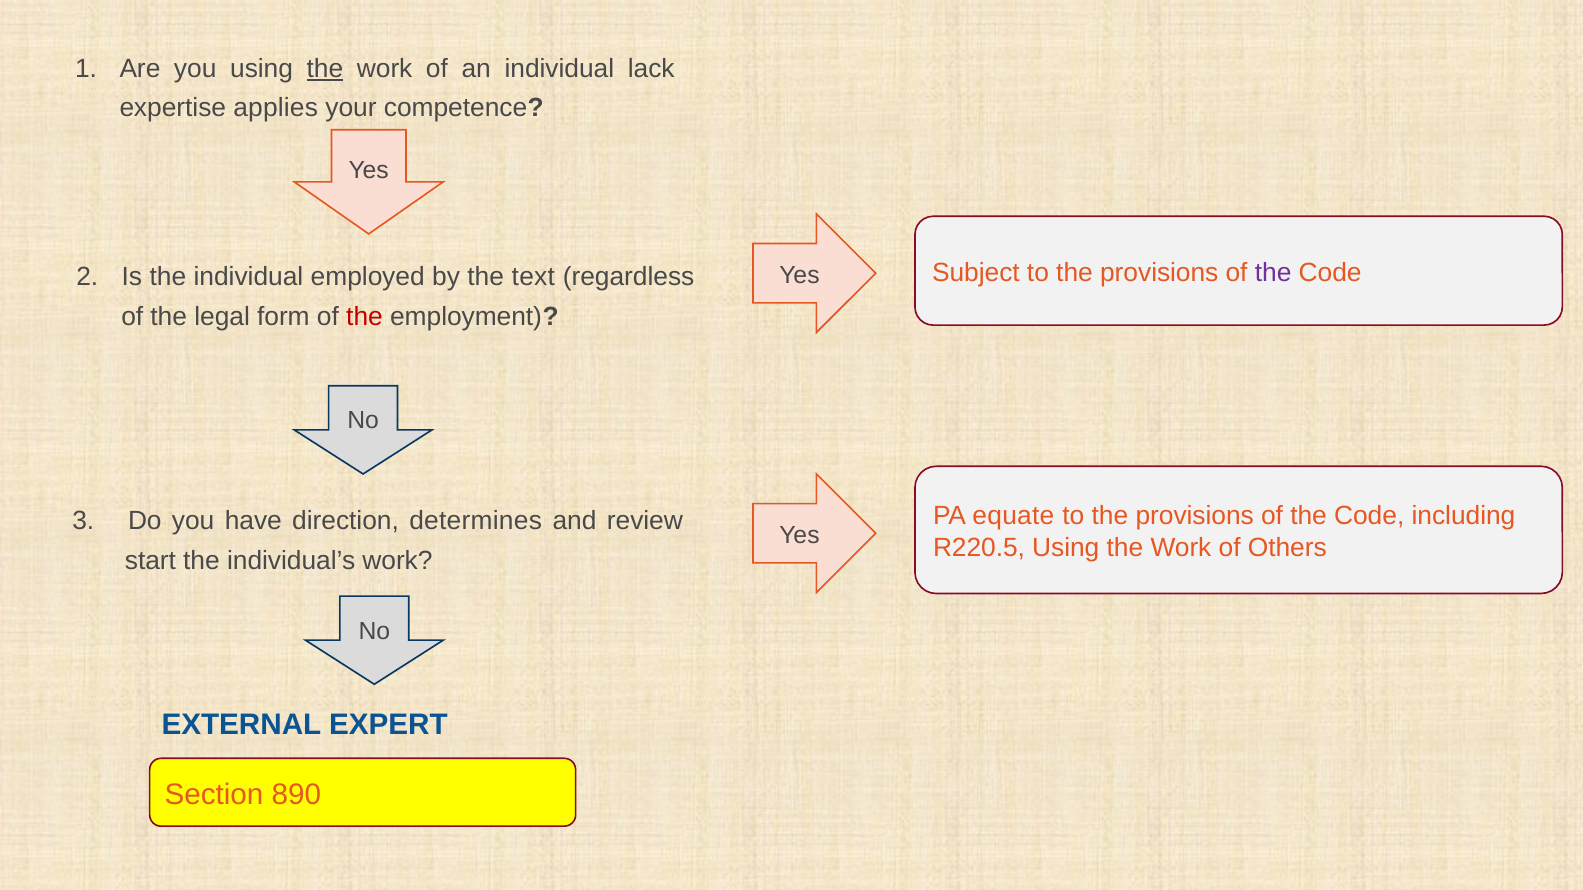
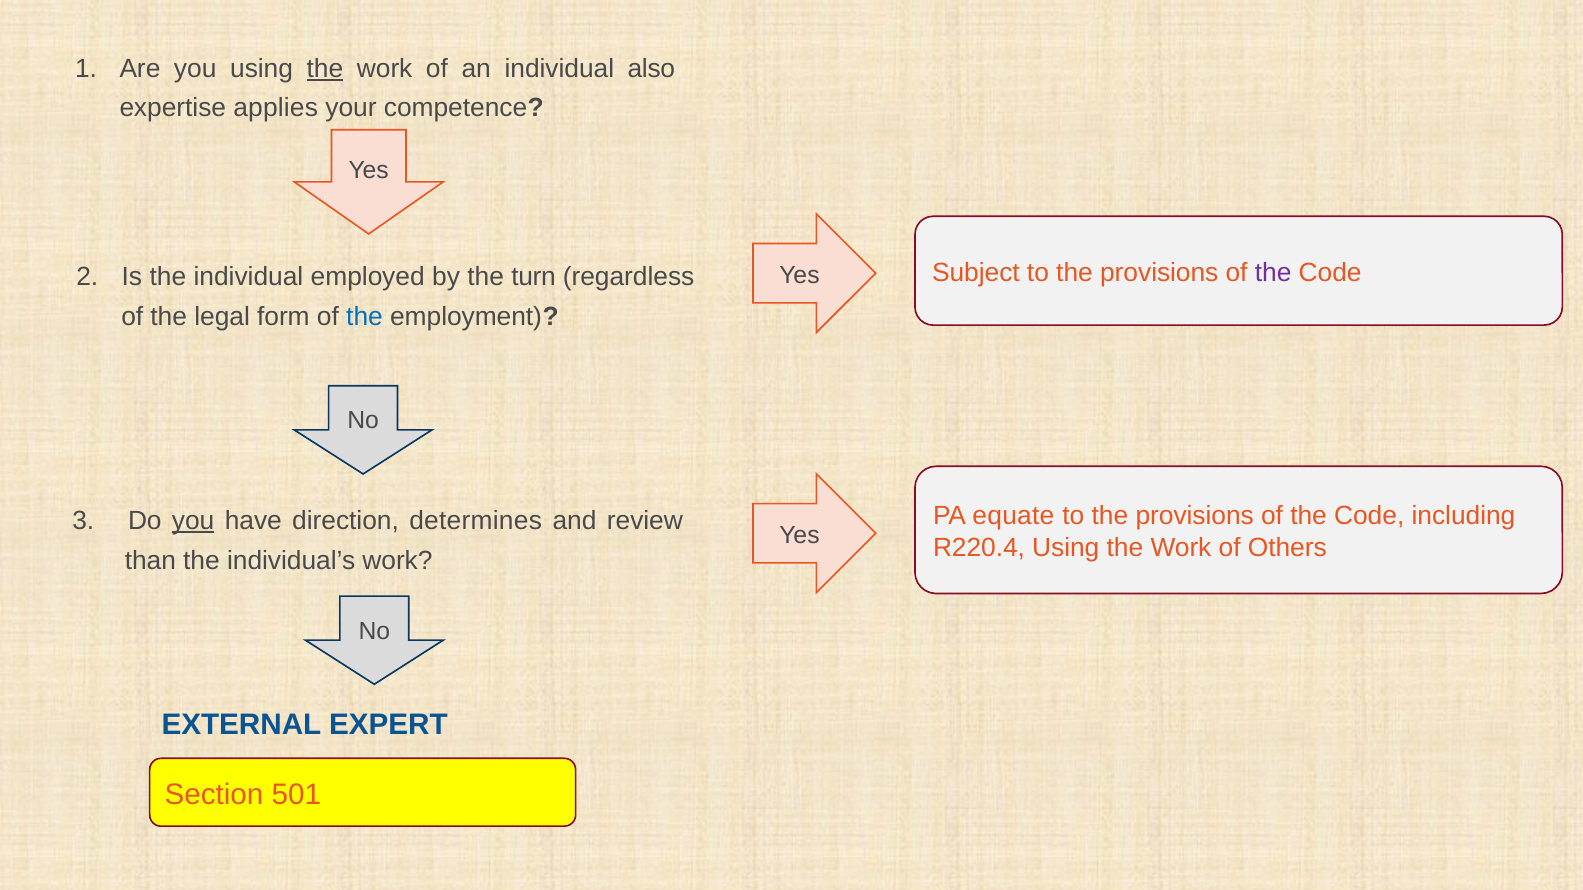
lack: lack -> also
text: text -> turn
the at (365, 317) colour: red -> blue
you at (193, 521) underline: none -> present
R220.5: R220.5 -> R220.4
start: start -> than
890: 890 -> 501
